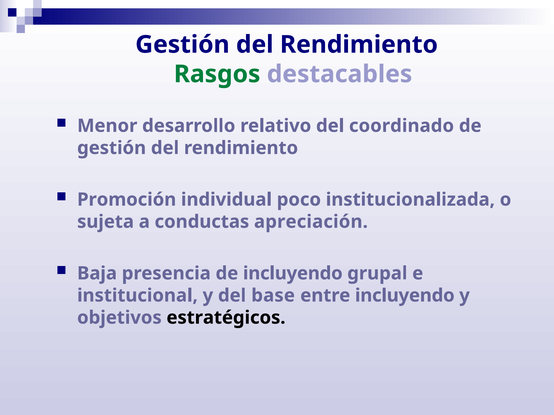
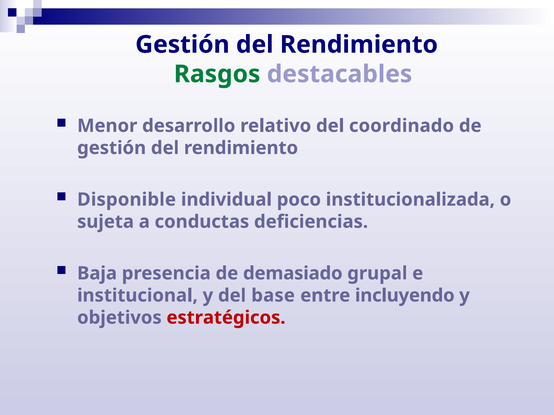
Promoción: Promoción -> Disponible
apreciación: apreciación -> deficiencias
de incluyendo: incluyendo -> demasiado
estratégicos colour: black -> red
